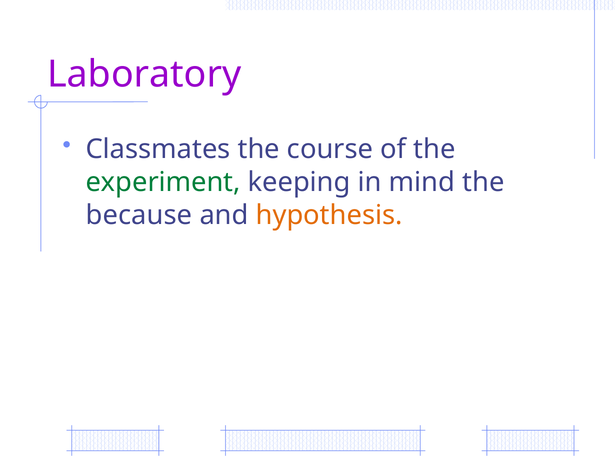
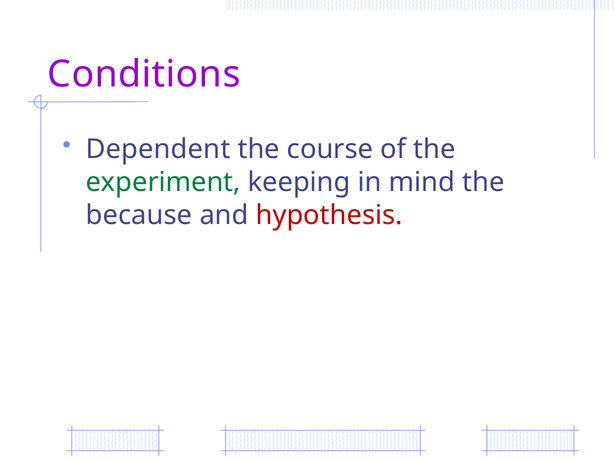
Laboratory: Laboratory -> Conditions
Classmates: Classmates -> Dependent
hypothesis colour: orange -> red
